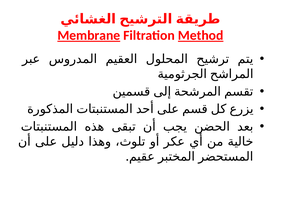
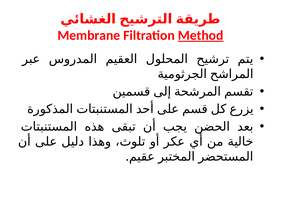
Membrane underline: present -> none
